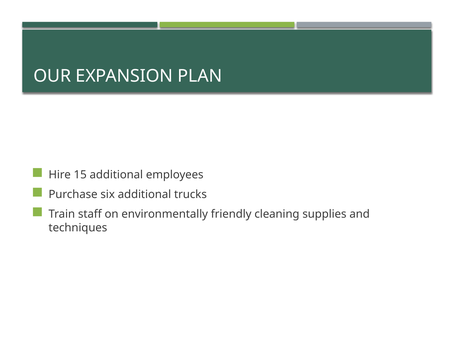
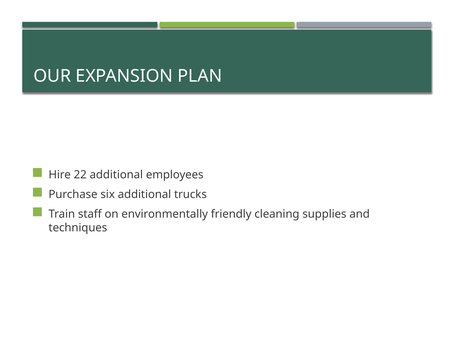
15: 15 -> 22
